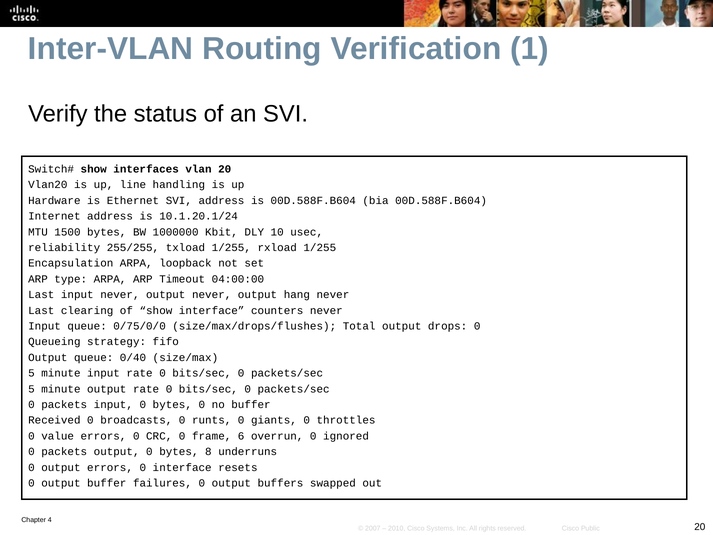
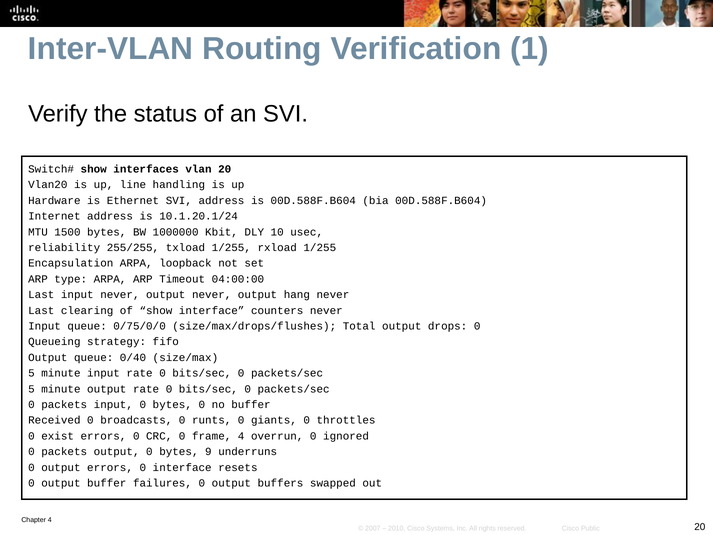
value: value -> exist
frame 6: 6 -> 4
8: 8 -> 9
